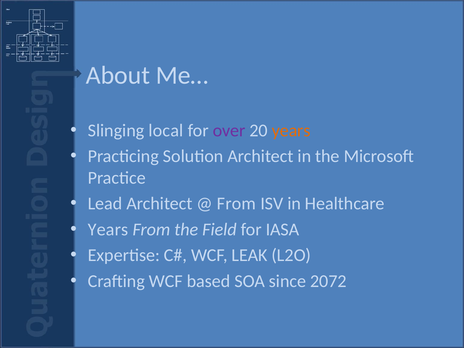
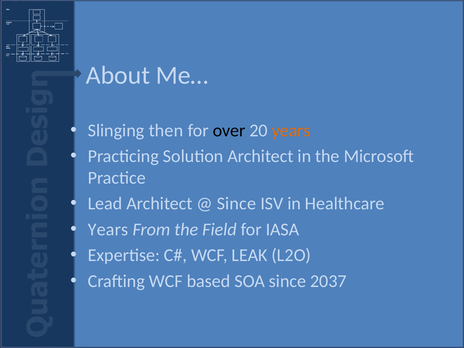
local: local -> then
over colour: purple -> black
From at (236, 204): From -> Since
2072: 2072 -> 2037
